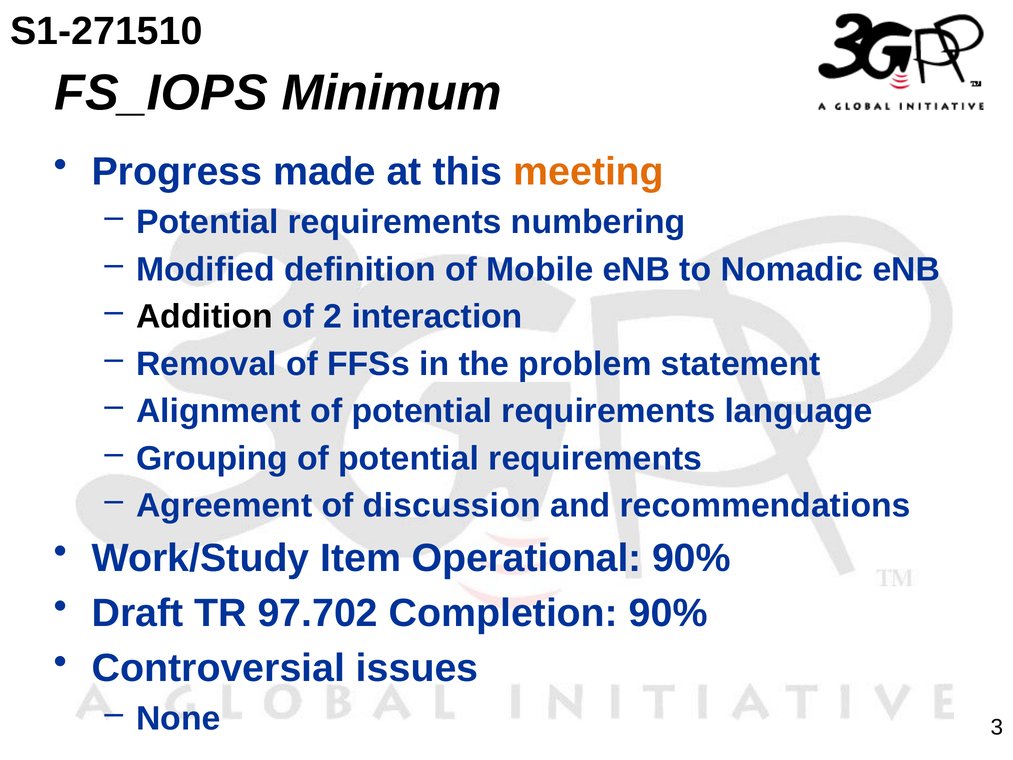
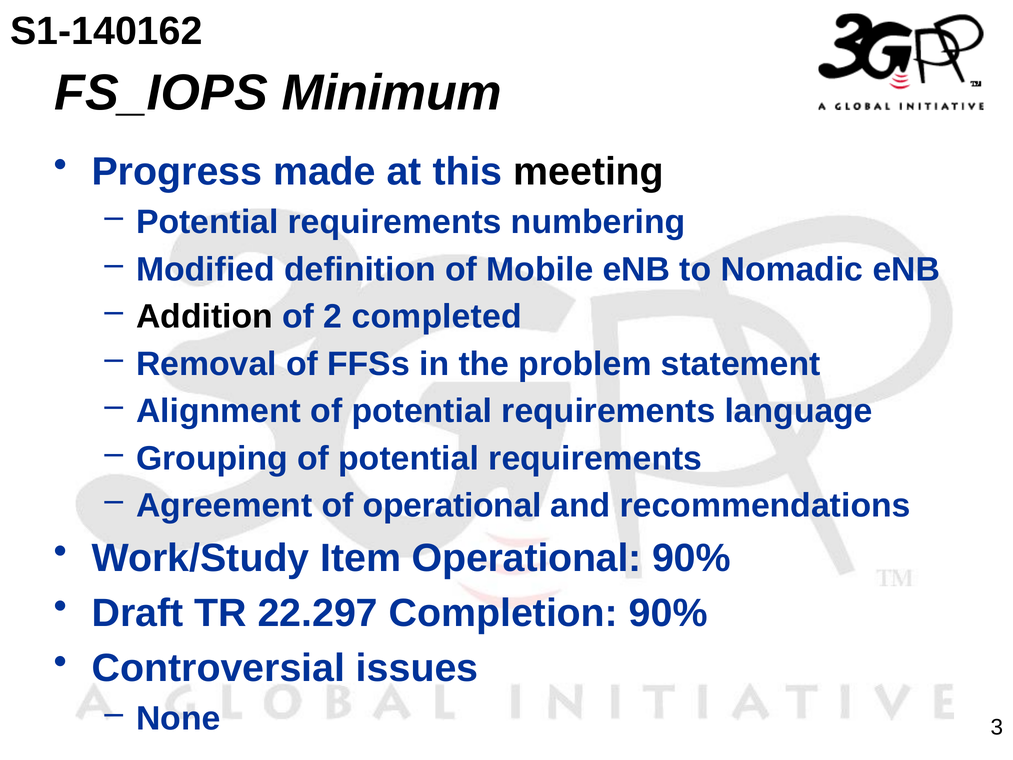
S1-271510: S1-271510 -> S1-140162
meeting colour: orange -> black
interaction: interaction -> completed
of discussion: discussion -> operational
97.702: 97.702 -> 22.297
